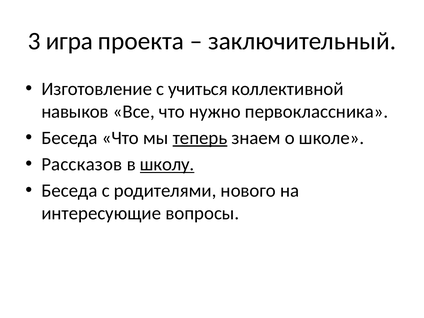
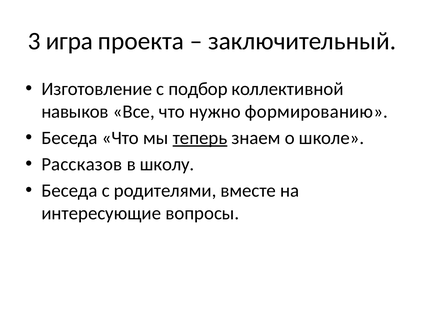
учиться: учиться -> подбор
первоклассника: первоклассника -> формированию
школу underline: present -> none
нового: нового -> вместе
